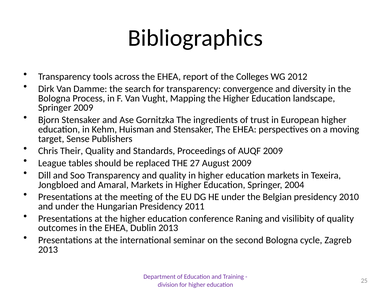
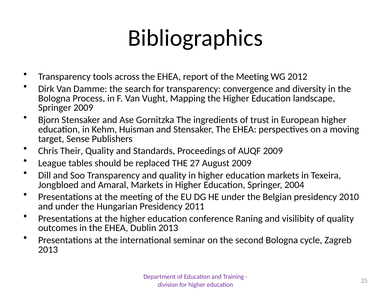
of the Colleges: Colleges -> Meeting
